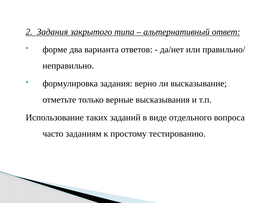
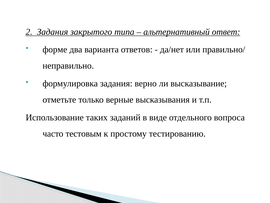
заданиям: заданиям -> тестовым
